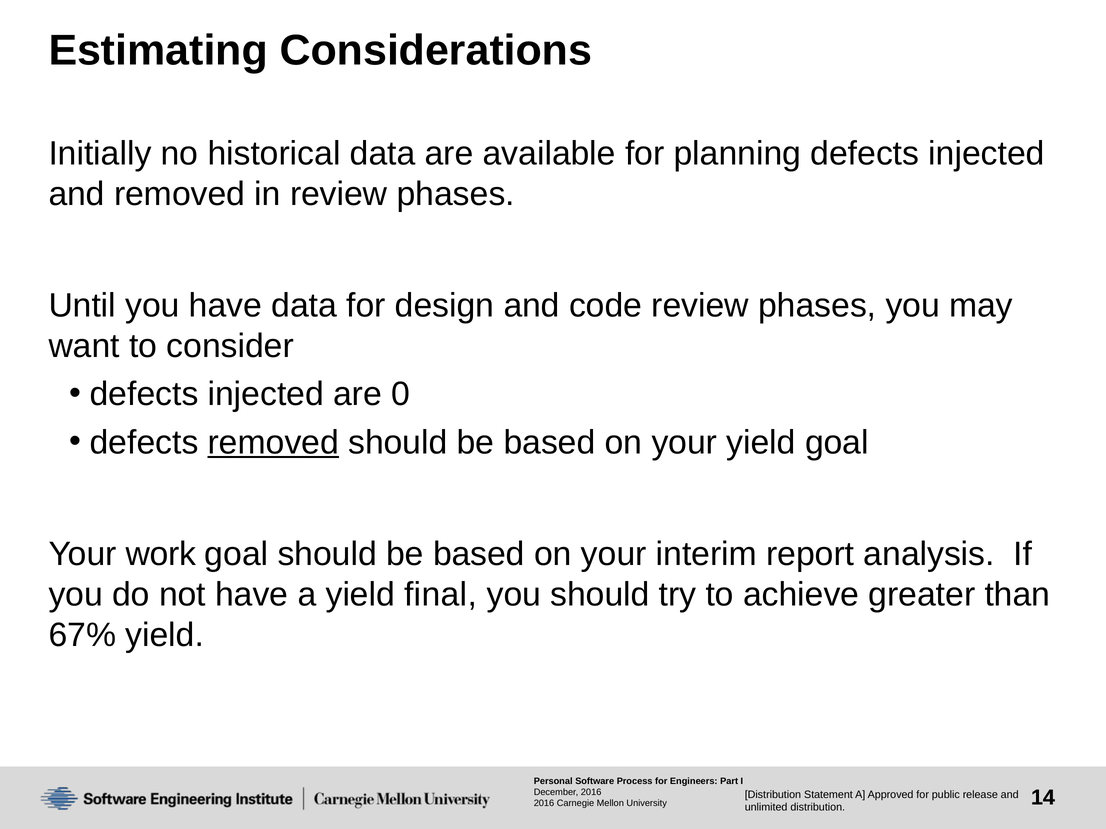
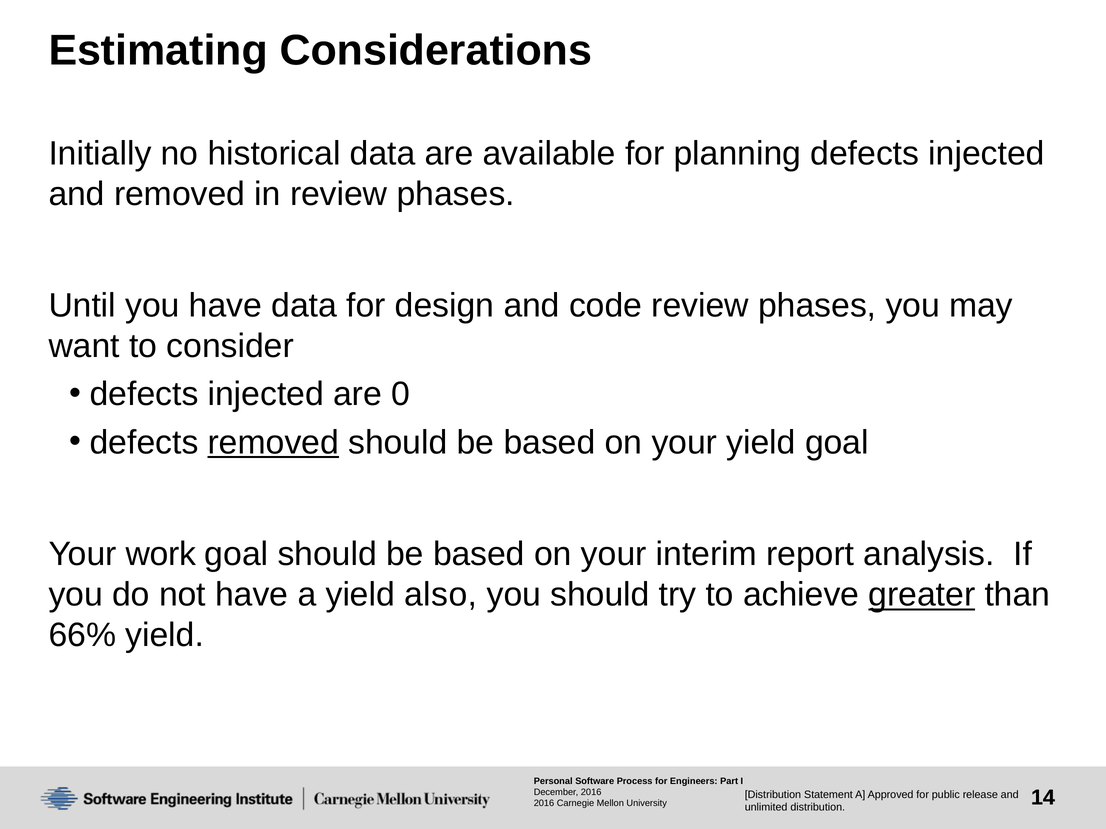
final: final -> also
greater underline: none -> present
67%: 67% -> 66%
